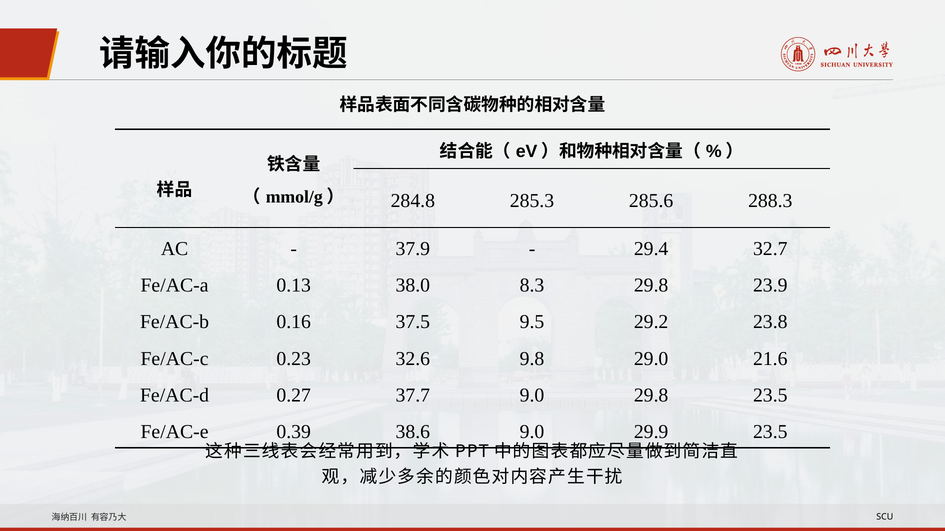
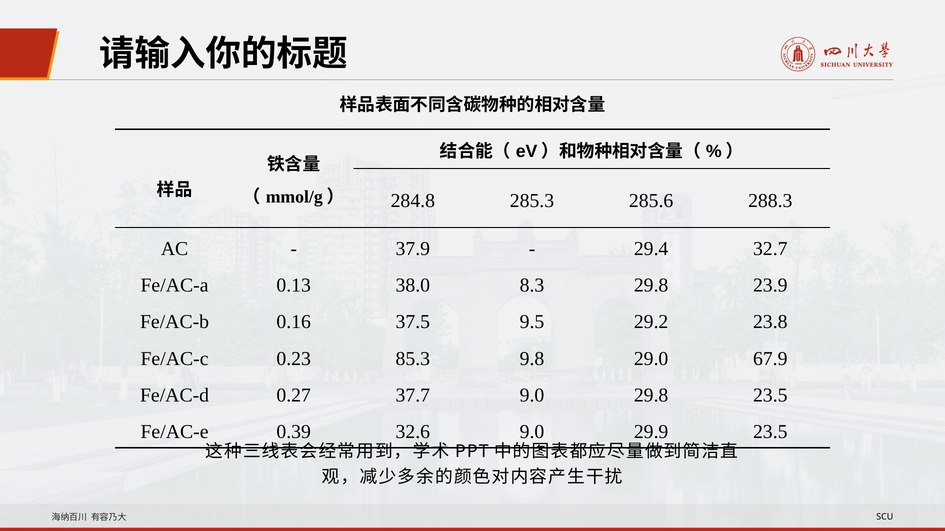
32.6: 32.6 -> 85.3
21.6: 21.6 -> 67.9
38.6: 38.6 -> 32.6
